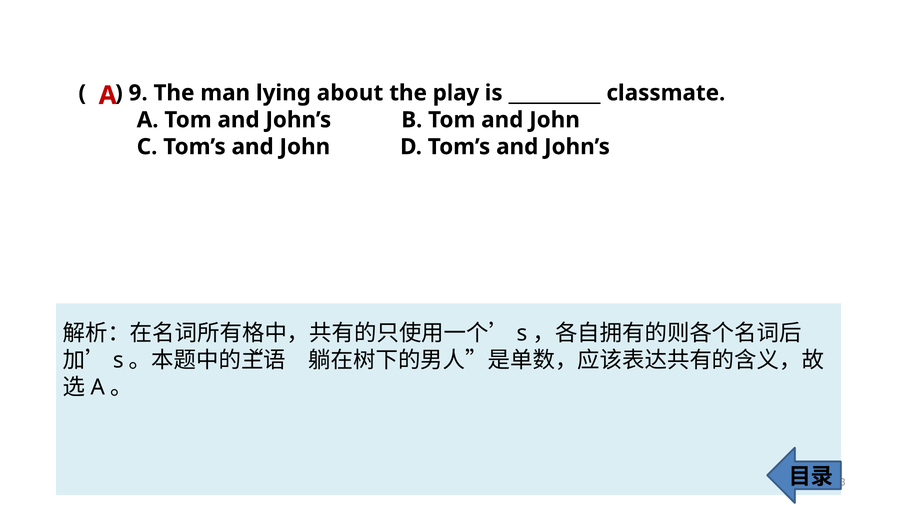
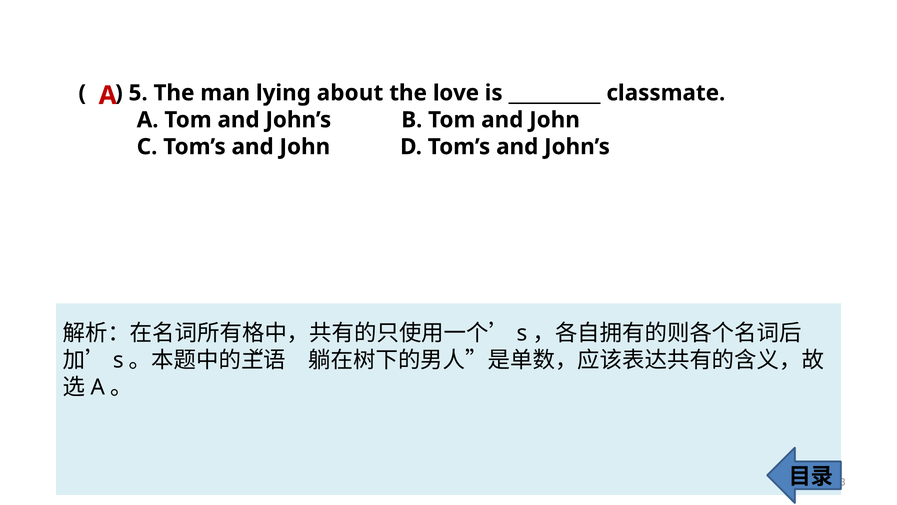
9: 9 -> 5
play: play -> love
